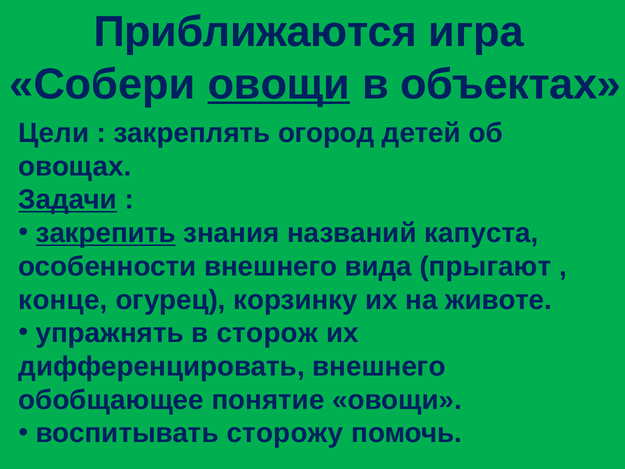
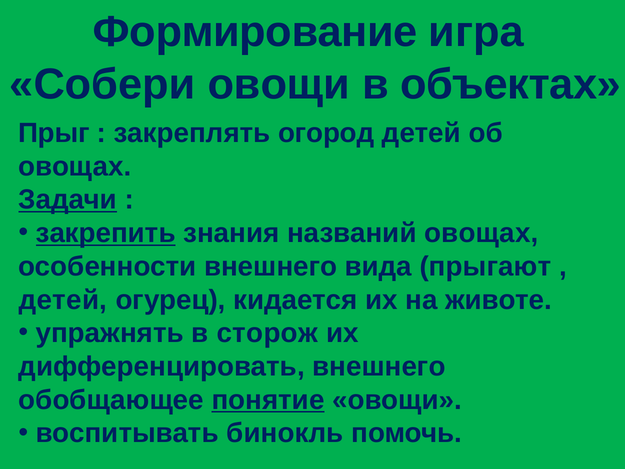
Приближаются: Приближаются -> Формирование
овощи at (279, 84) underline: present -> none
Цели: Цели -> Прыг
названий капуста: капуста -> овощах
конце at (63, 300): конце -> детей
корзинку: корзинку -> кидается
понятие underline: none -> present
сторожу: сторожу -> бинокль
